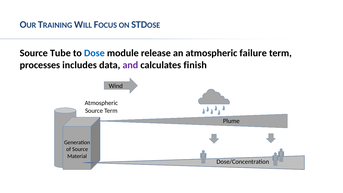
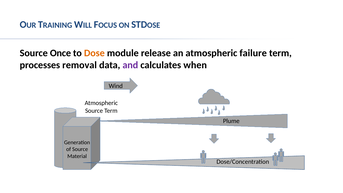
Tube: Tube -> Once
Dose colour: blue -> orange
includes: includes -> removal
finish: finish -> when
